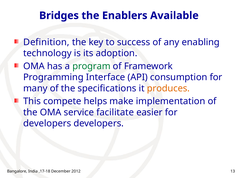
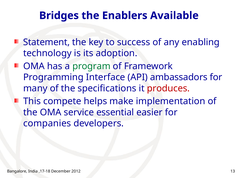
Definition: Definition -> Statement
consumption: consumption -> ambassadors
produces colour: orange -> red
facilitate: facilitate -> essential
developers at (47, 124): developers -> companies
